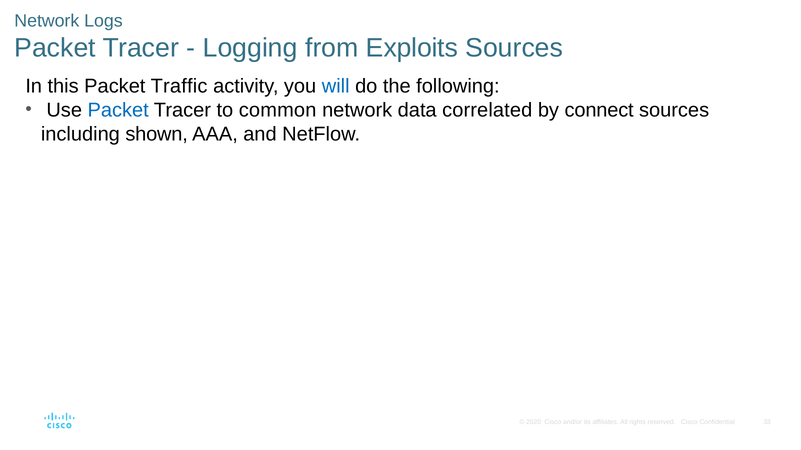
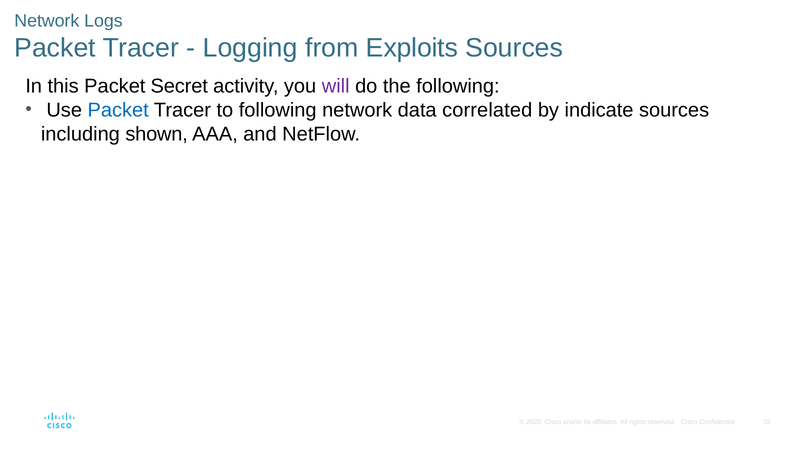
Traffic: Traffic -> Secret
will colour: blue -> purple
to common: common -> following
connect: connect -> indicate
